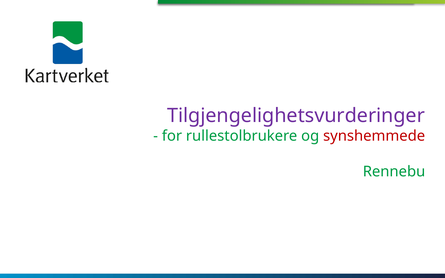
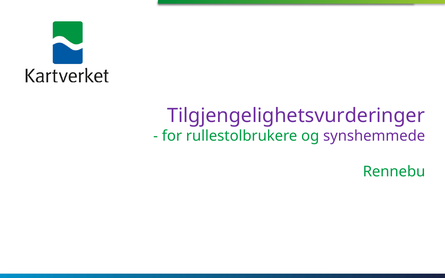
synshemmede colour: red -> purple
